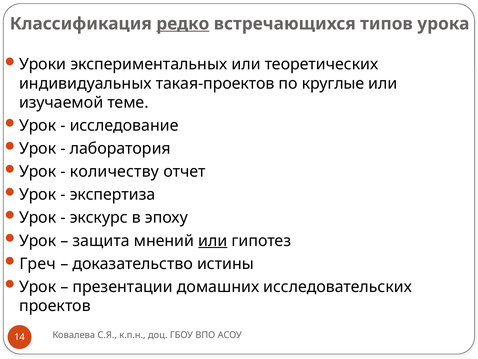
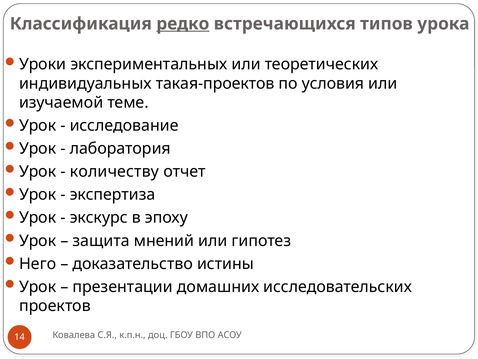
круглые: круглые -> условия
или at (213, 240) underline: present -> none
Греч: Греч -> Него
